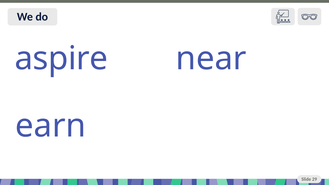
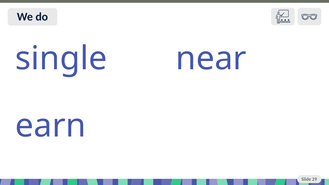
aspire: aspire -> single
